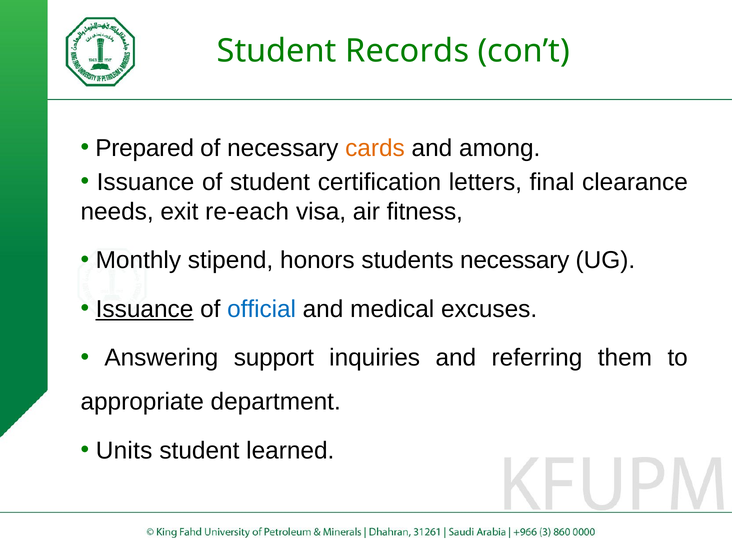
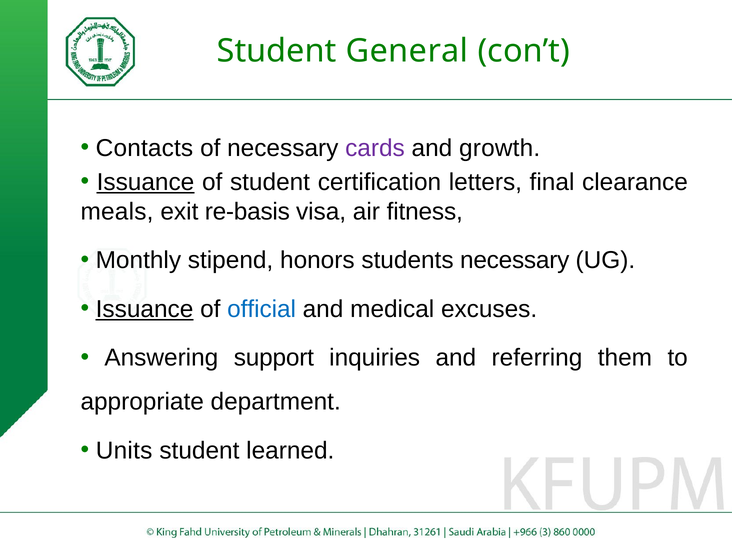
Records: Records -> General
Prepared: Prepared -> Contacts
cards colour: orange -> purple
among: among -> growth
Issuance at (145, 182) underline: none -> present
needs: needs -> meals
re-each: re-each -> re-basis
